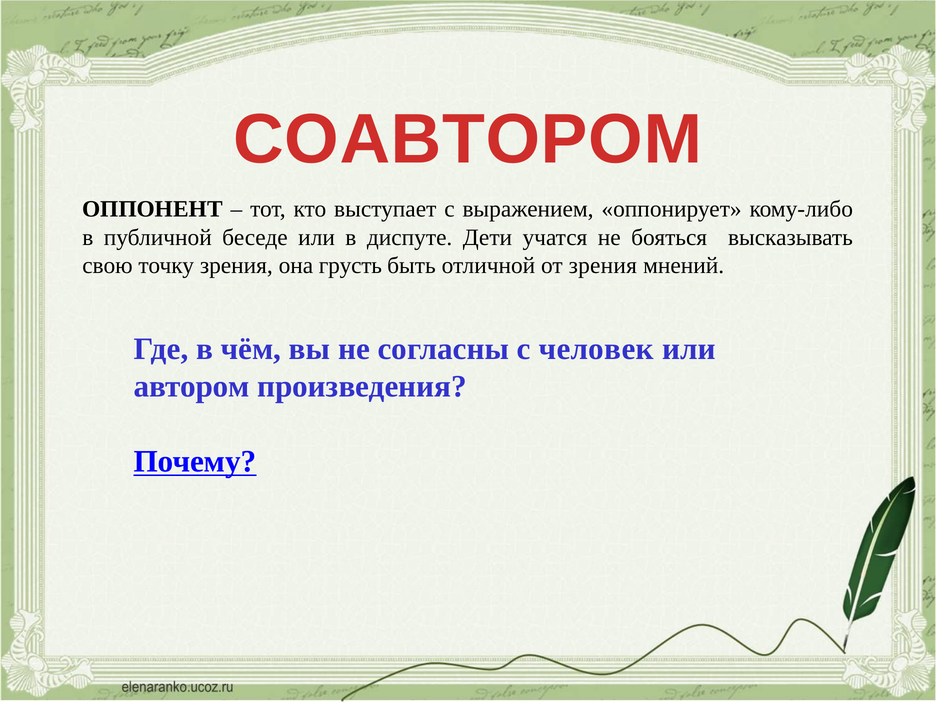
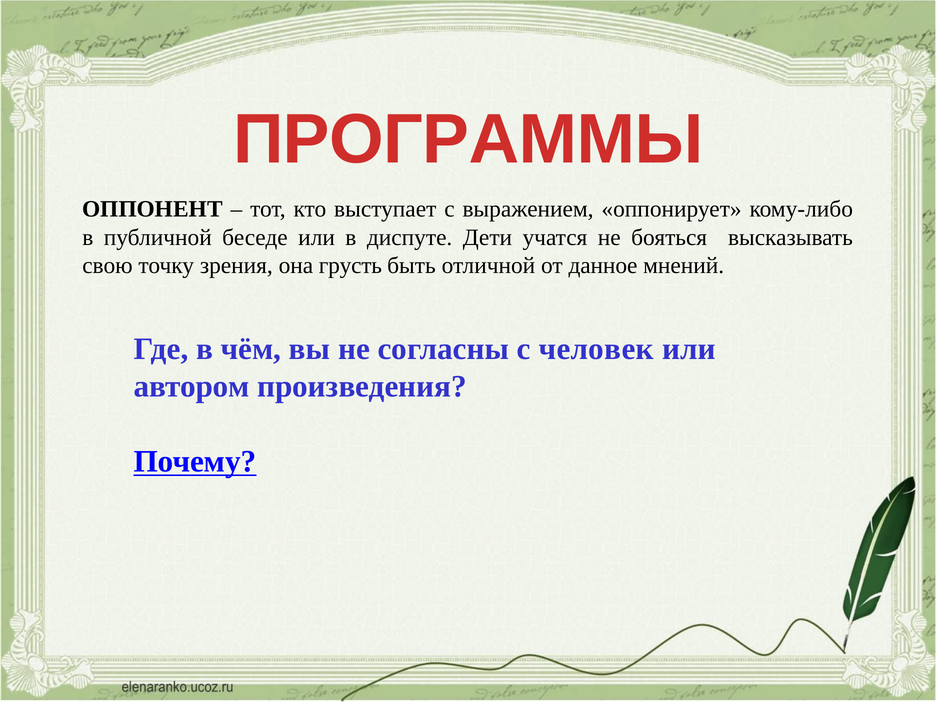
СОАВТОРОМ: СОАВТОРОМ -> ПРОГРАММЫ
от зрения: зрения -> данное
